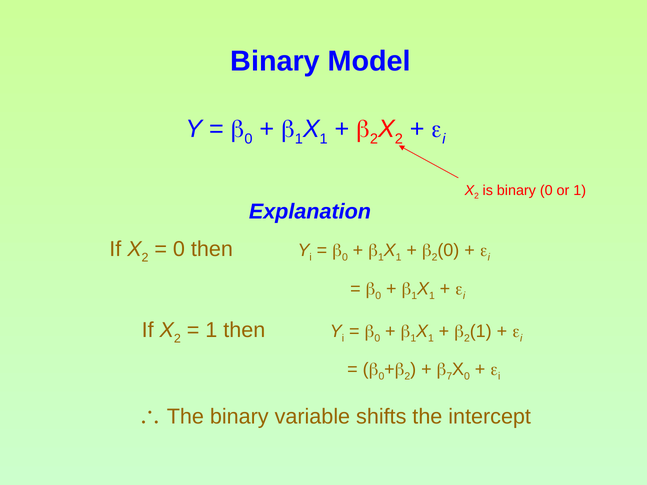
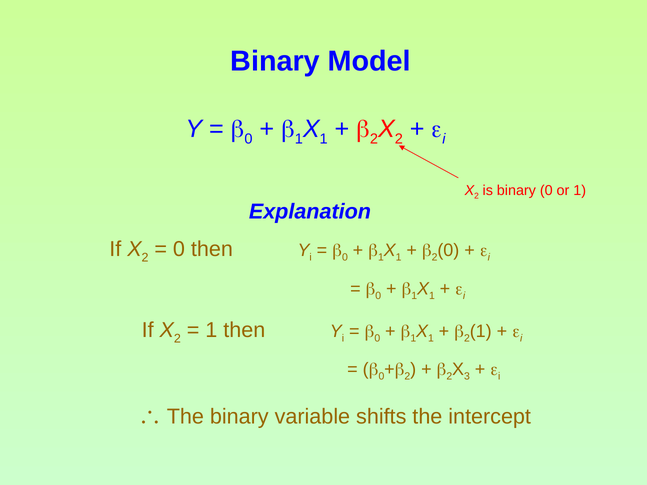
7 at (449, 377): 7 -> 2
0 at (467, 377): 0 -> 3
